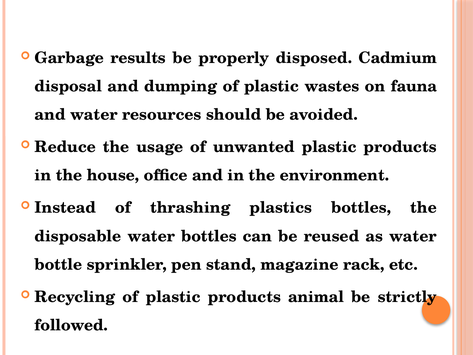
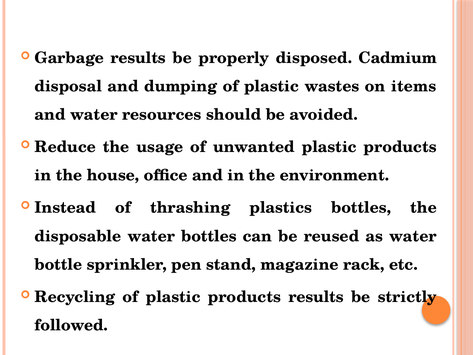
fauna: fauna -> items
products animal: animal -> results
